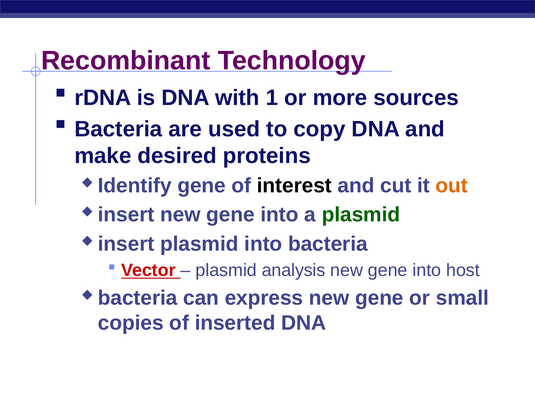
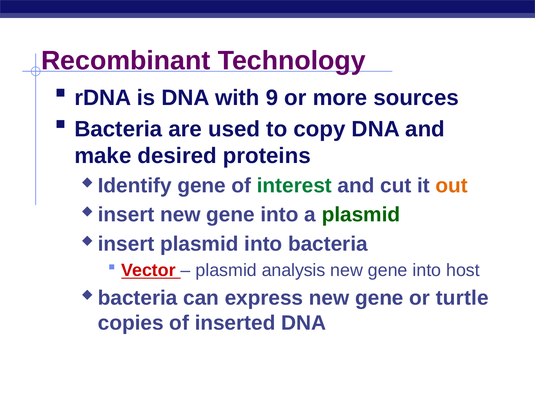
1: 1 -> 9
interest colour: black -> green
small: small -> turtle
